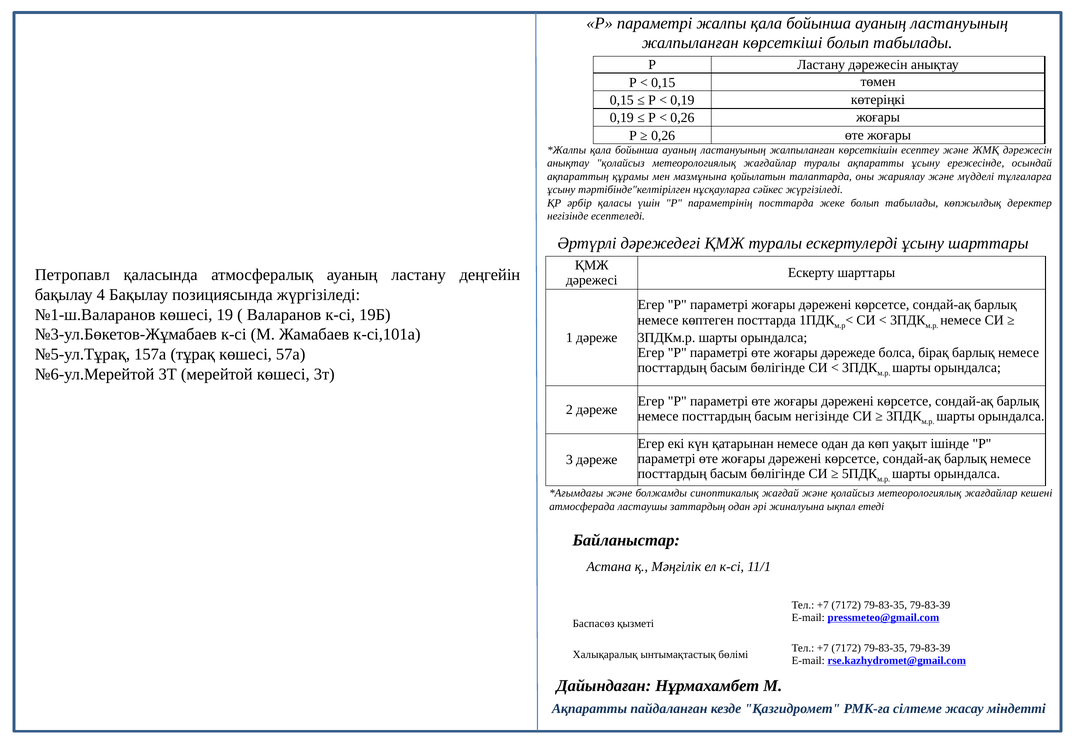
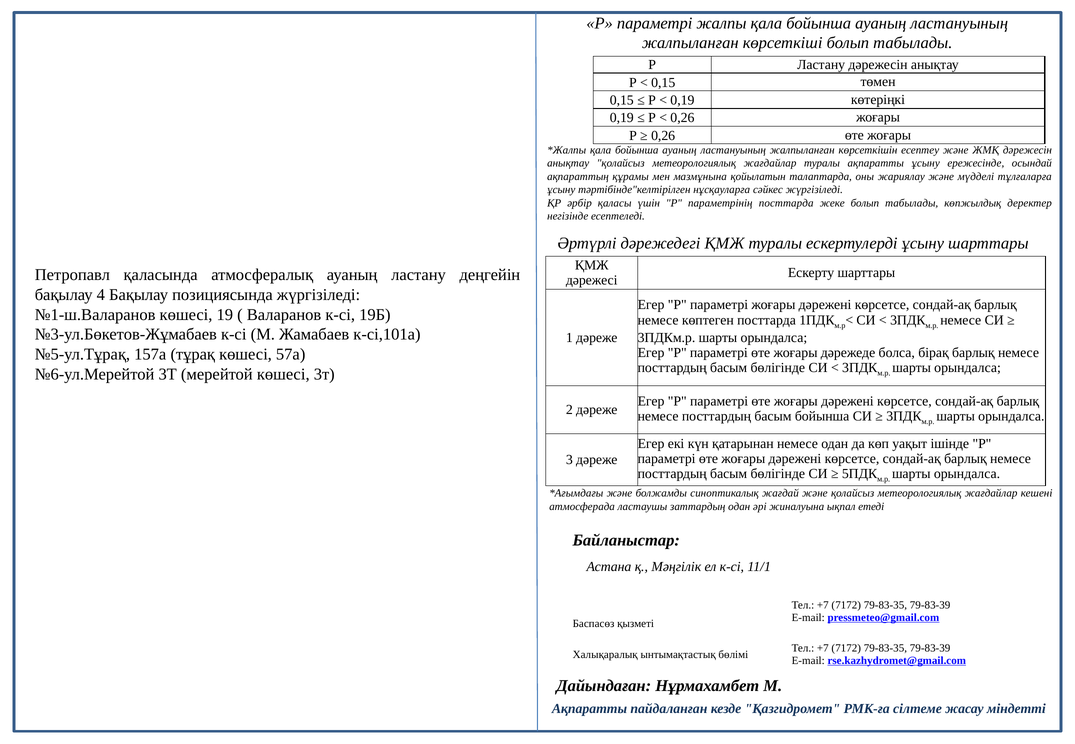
басым негізінде: негізінде -> бойынша
